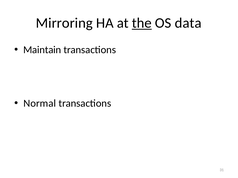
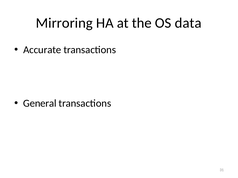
the underline: present -> none
Maintain: Maintain -> Accurate
Normal: Normal -> General
